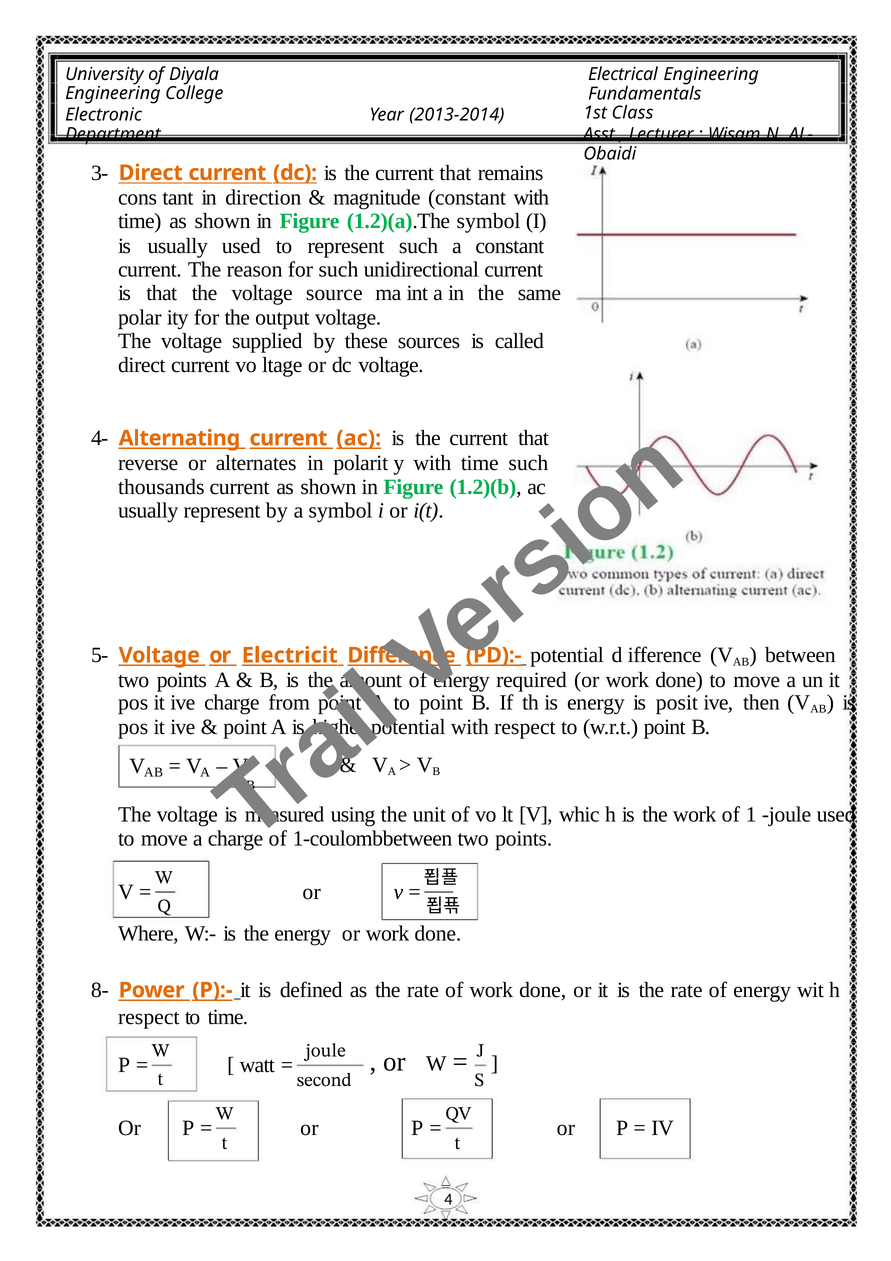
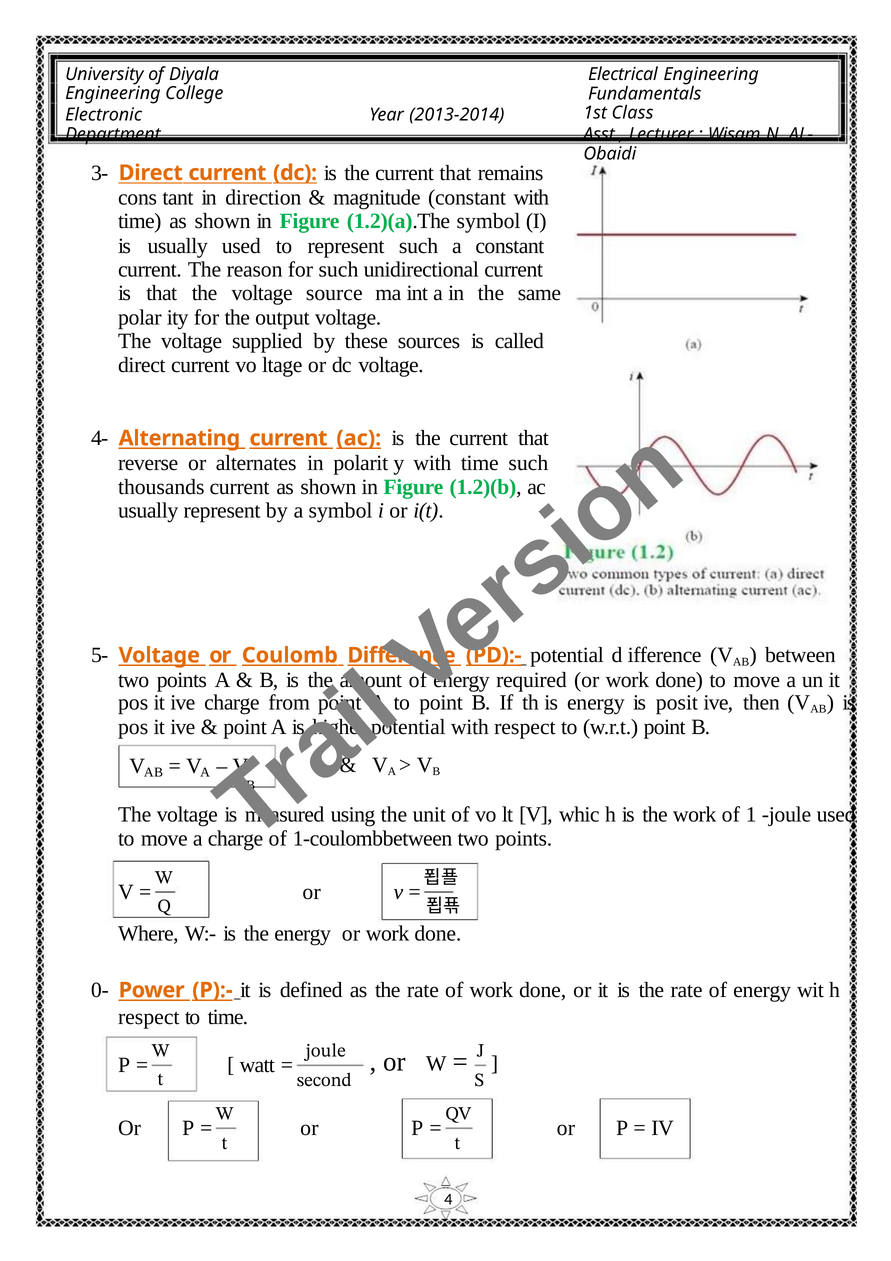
Electricit: Electricit -> Coulomb
8-: 8- -> 0-
